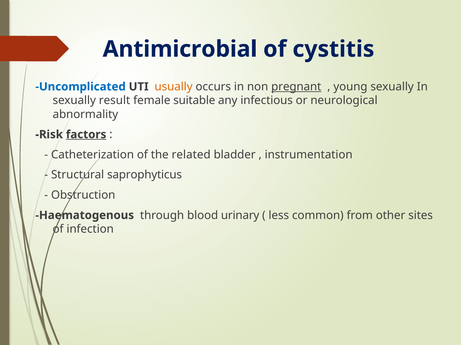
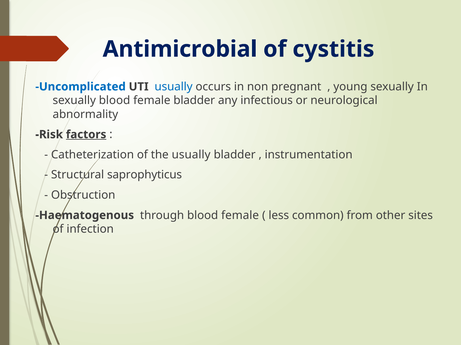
usually at (174, 87) colour: orange -> blue
pregnant underline: present -> none
sexually result: result -> blood
female suitable: suitable -> bladder
the related: related -> usually
through blood urinary: urinary -> female
